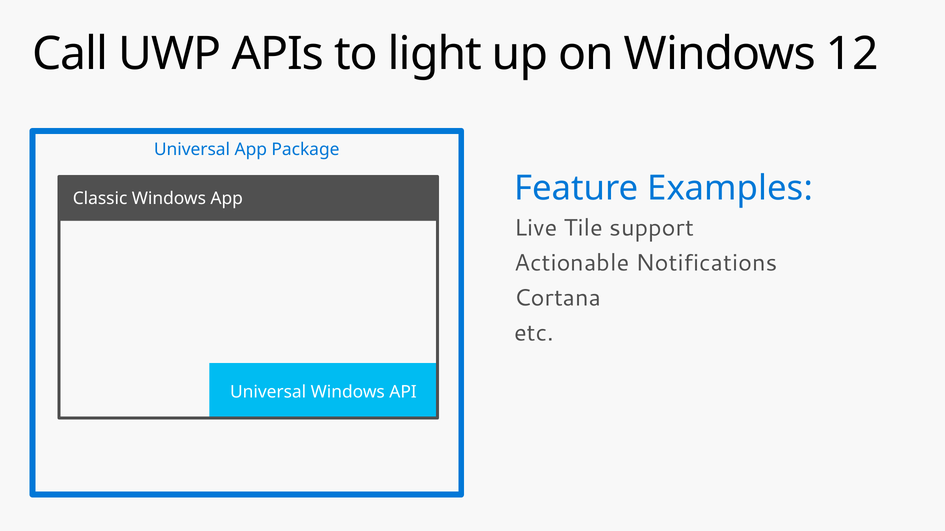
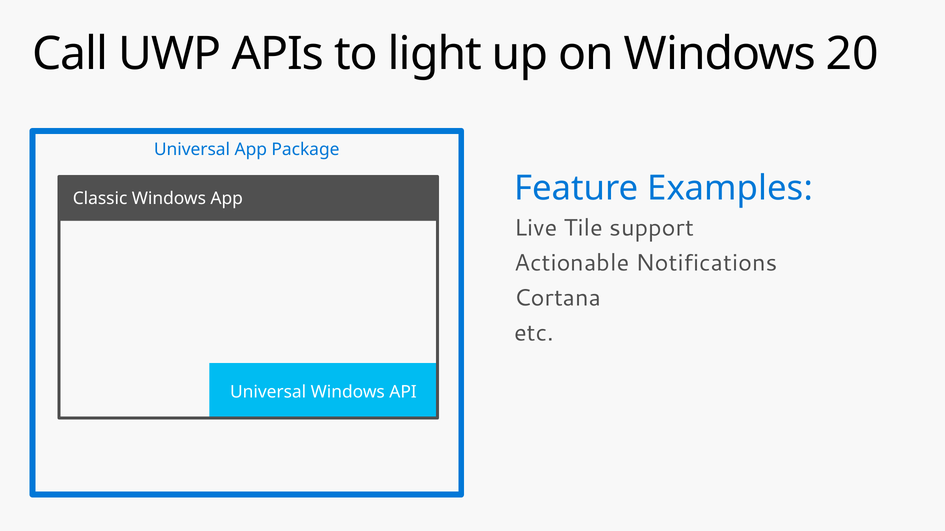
12: 12 -> 20
